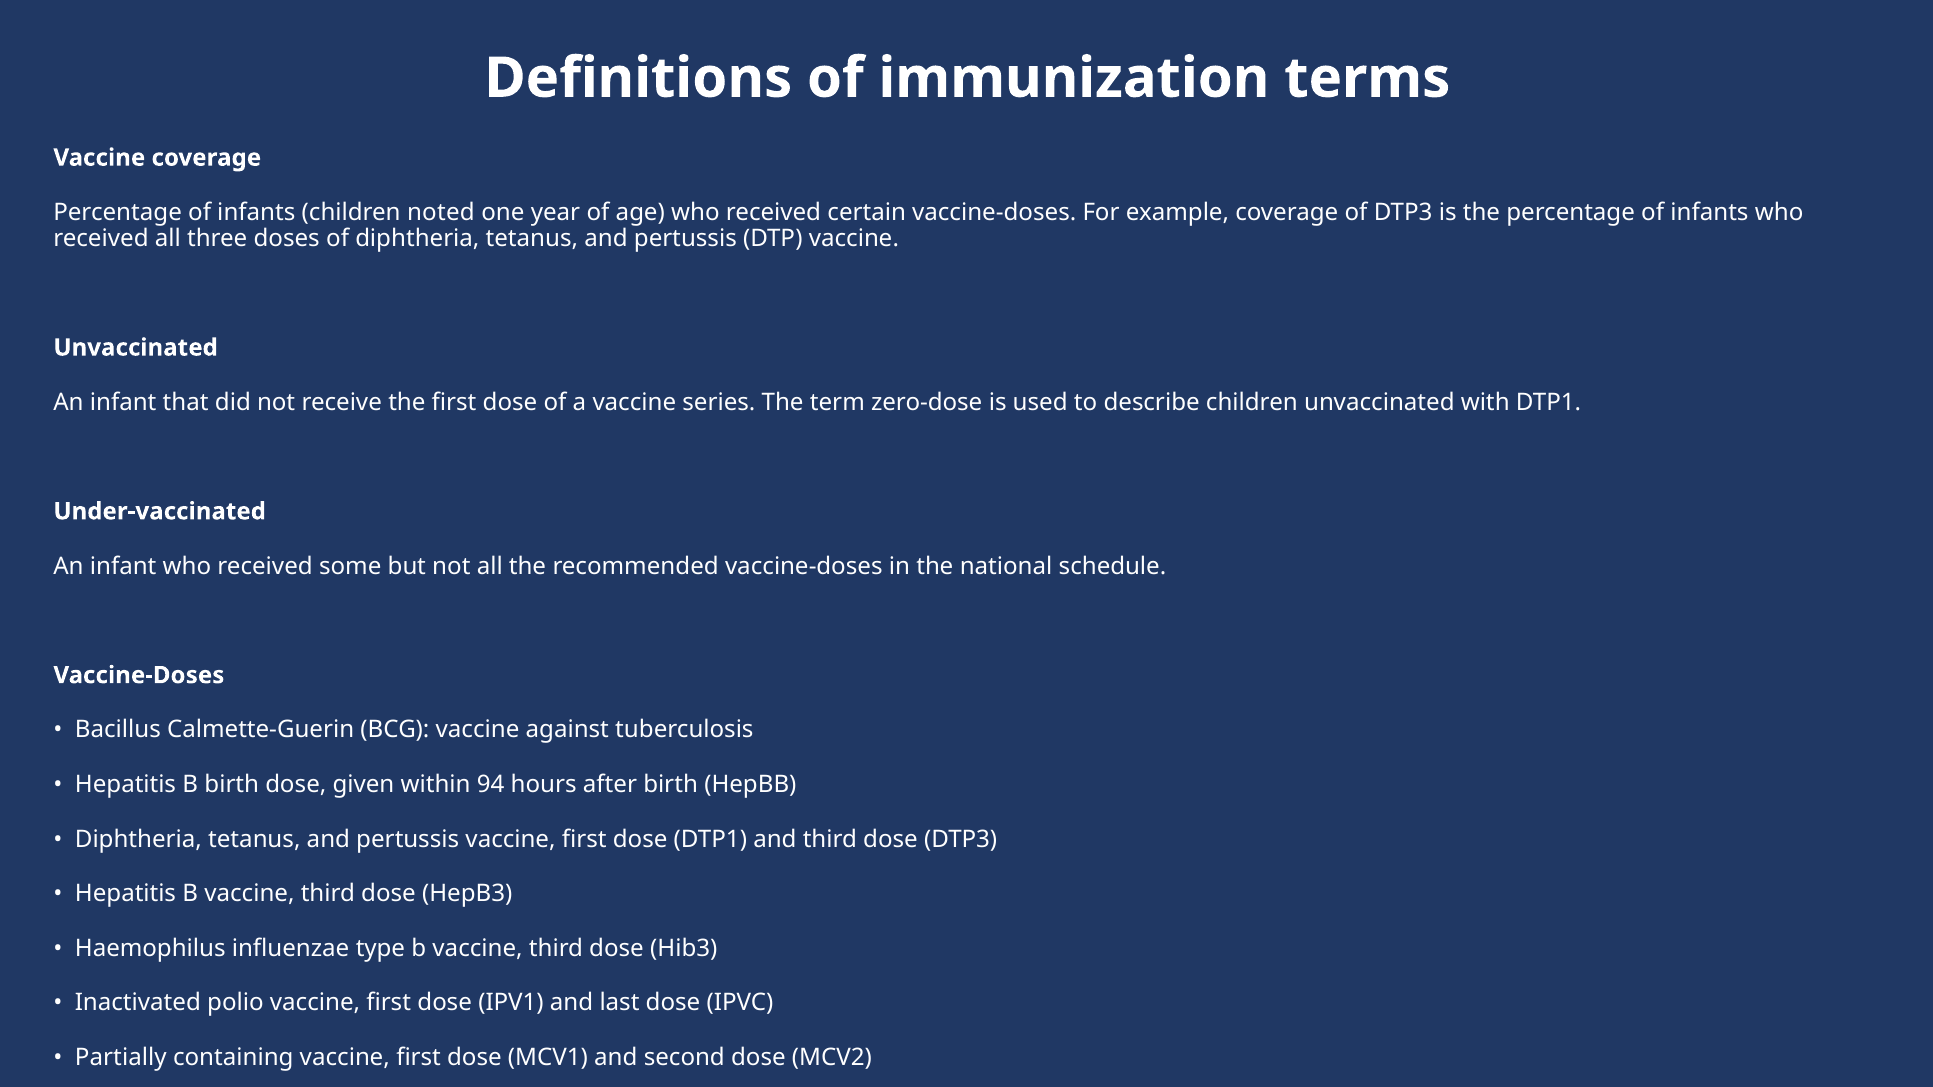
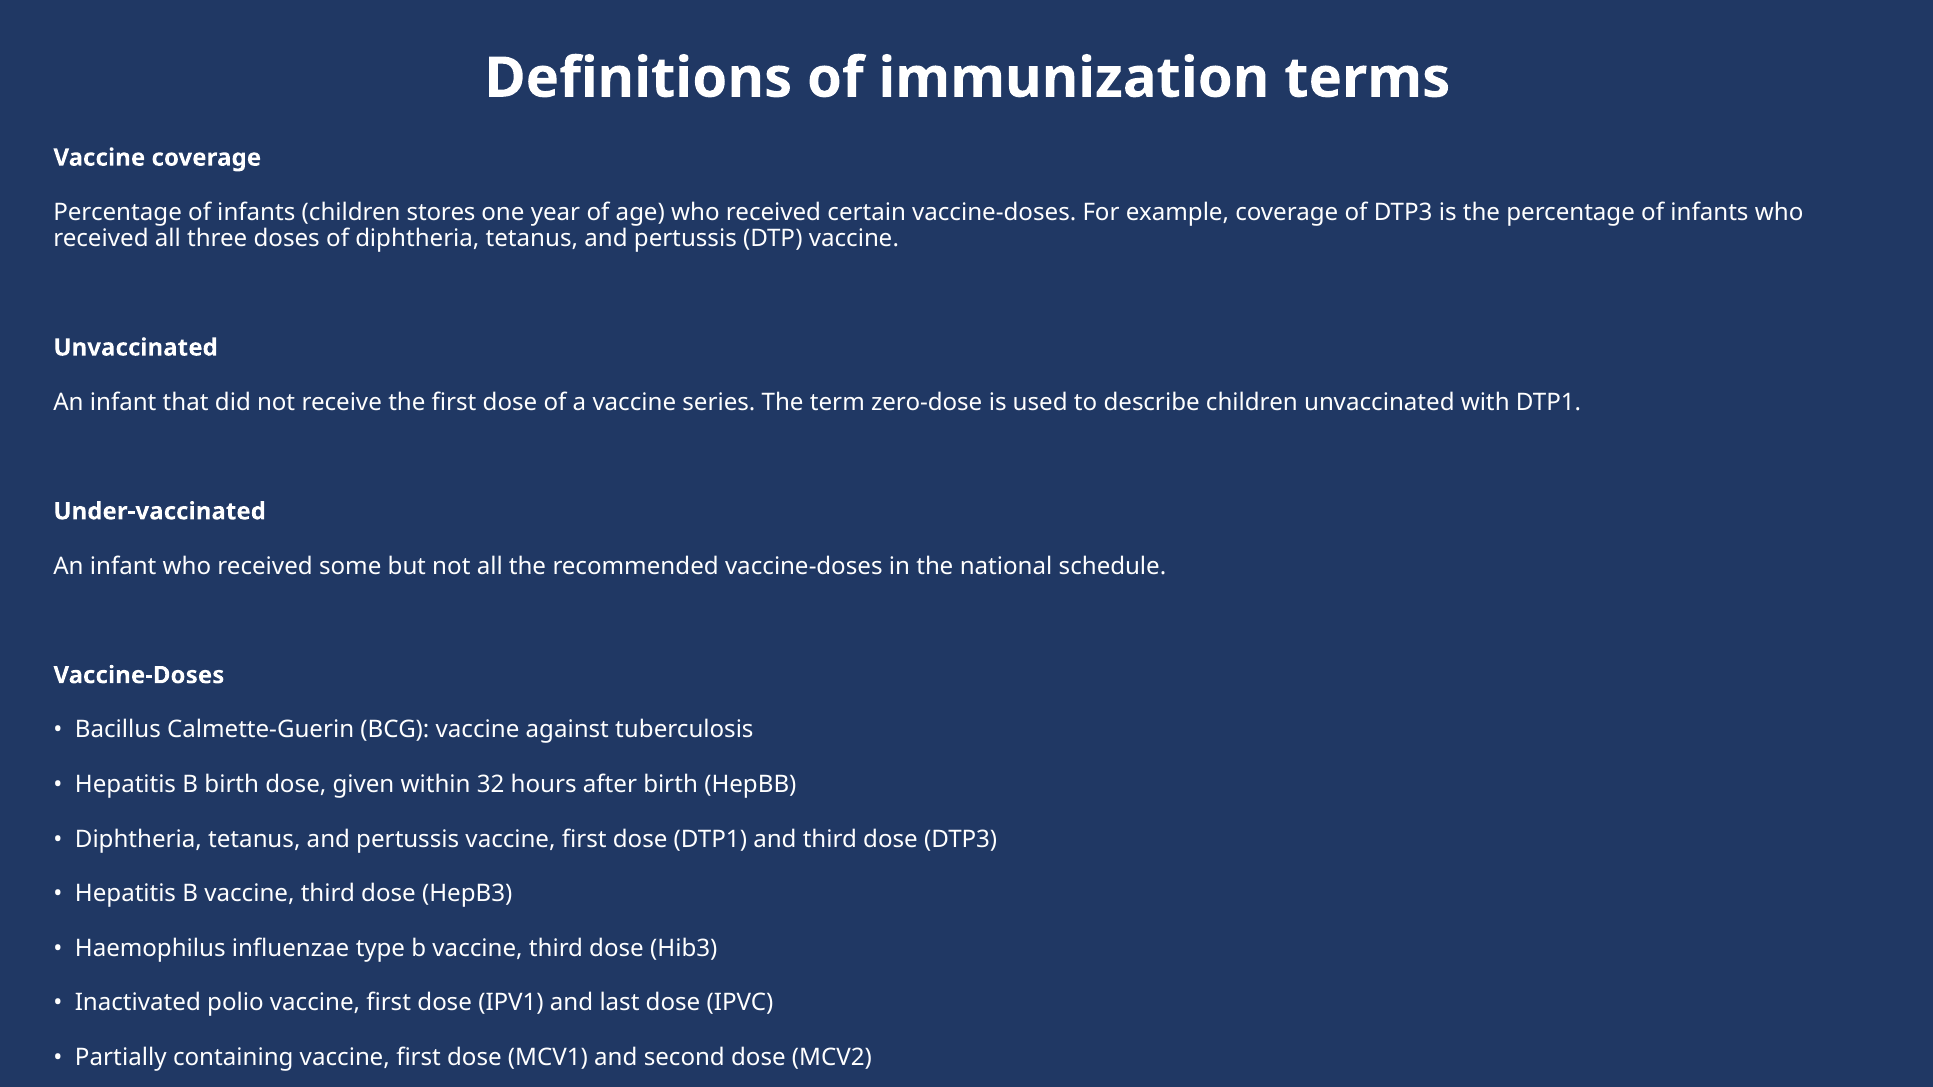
noted: noted -> stores
94: 94 -> 32
